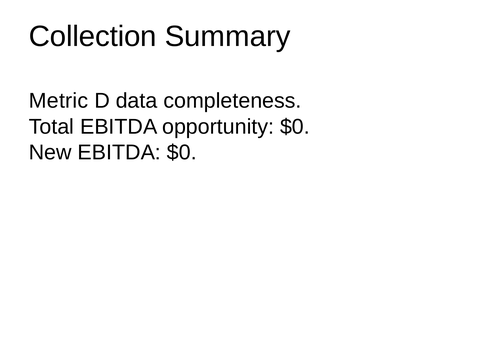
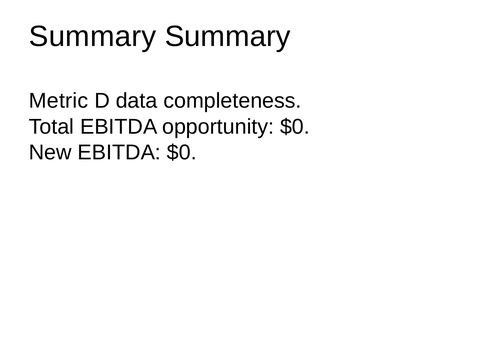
Collection at (93, 37): Collection -> Summary
